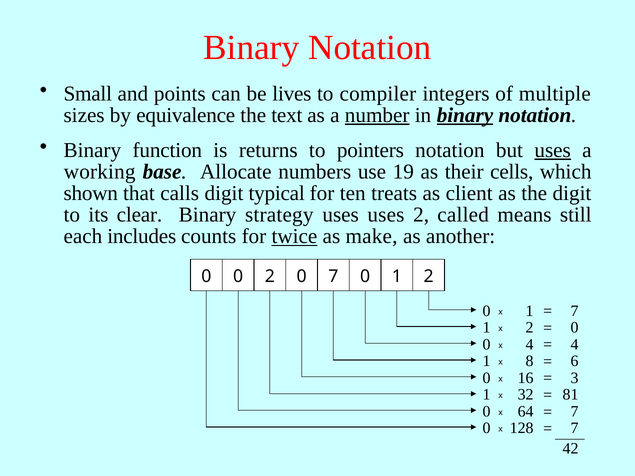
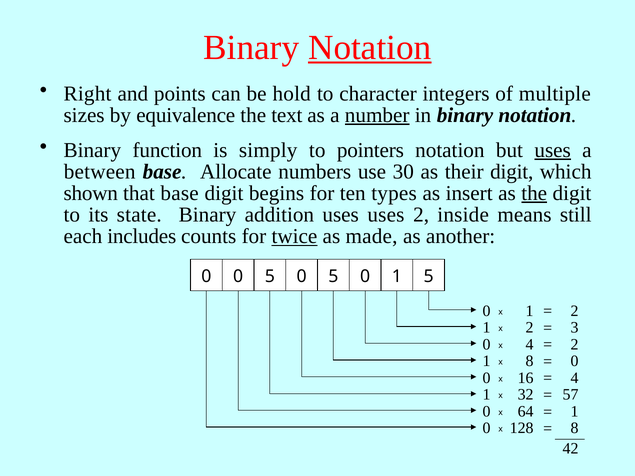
Notation at (370, 47) underline: none -> present
Small: Small -> Right
lives: lives -> hold
compiler: compiler -> character
binary at (465, 115) underline: present -> none
returns: returns -> simply
working: working -> between
19: 19 -> 30
their cells: cells -> digit
that calls: calls -> base
typical: typical -> begins
treats: treats -> types
client: client -> insert
the at (534, 193) underline: none -> present
clear: clear -> state
strategy: strategy -> addition
called: called -> inside
make: make -> made
0 0 2: 2 -> 5
7 at (333, 276): 7 -> 5
1 2: 2 -> 5
7 at (574, 311): 7 -> 2
x 0: 0 -> 3
4 at (574, 345): 4 -> 2
x 6: 6 -> 0
x 3: 3 -> 4
81: 81 -> 57
7 at (574, 412): 7 -> 1
7 at (574, 428): 7 -> 8
